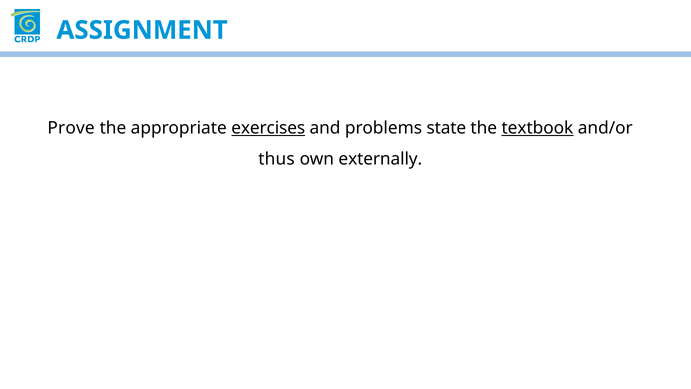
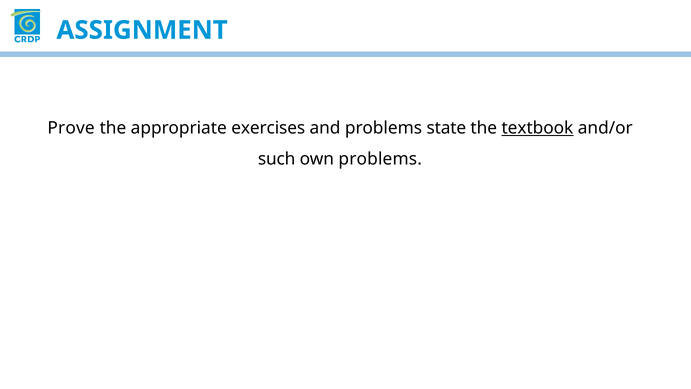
exercises underline: present -> none
thus: thus -> such
own externally: externally -> problems
